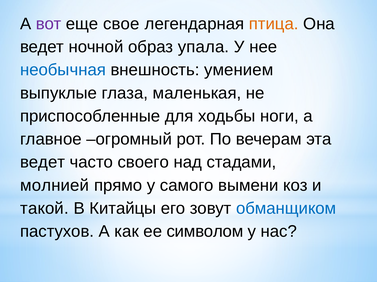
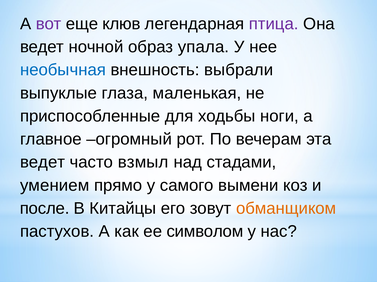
свое: свое -> клюв
птица colour: orange -> purple
умением: умением -> выбрали
своего: своего -> взмыл
молнией: молнией -> умением
такой: такой -> после
обманщиком colour: blue -> orange
